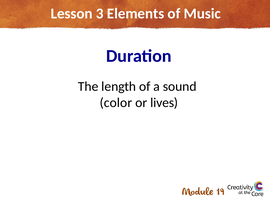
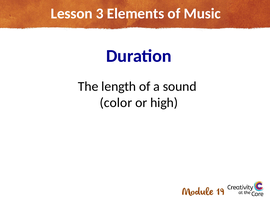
lives: lives -> high
